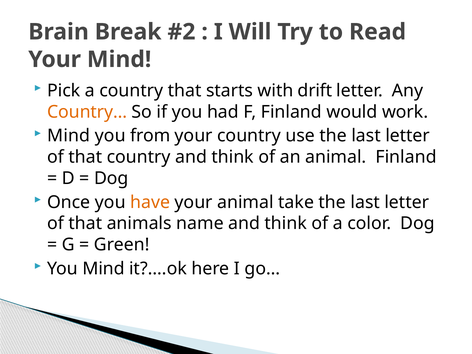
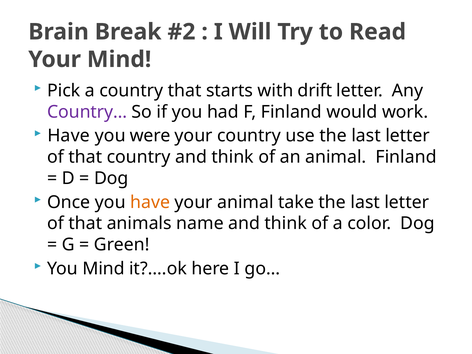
Country… colour: orange -> purple
Mind at (69, 136): Mind -> Have
from: from -> were
